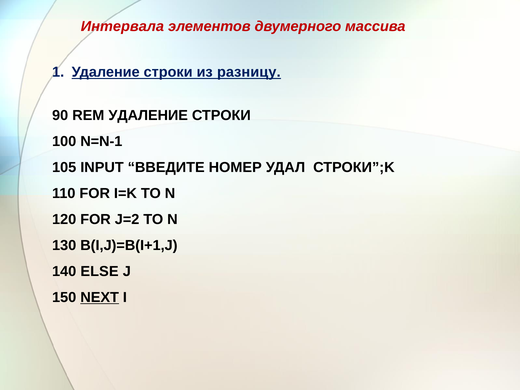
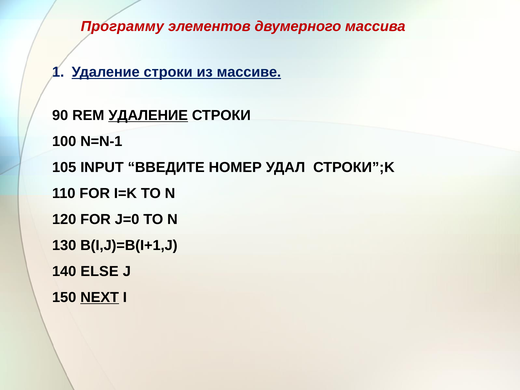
Интервала: Интервала -> Программу
разницу: разницу -> массиве
УДАЛЕНИЕ at (148, 115) underline: none -> present
J=2: J=2 -> J=0
